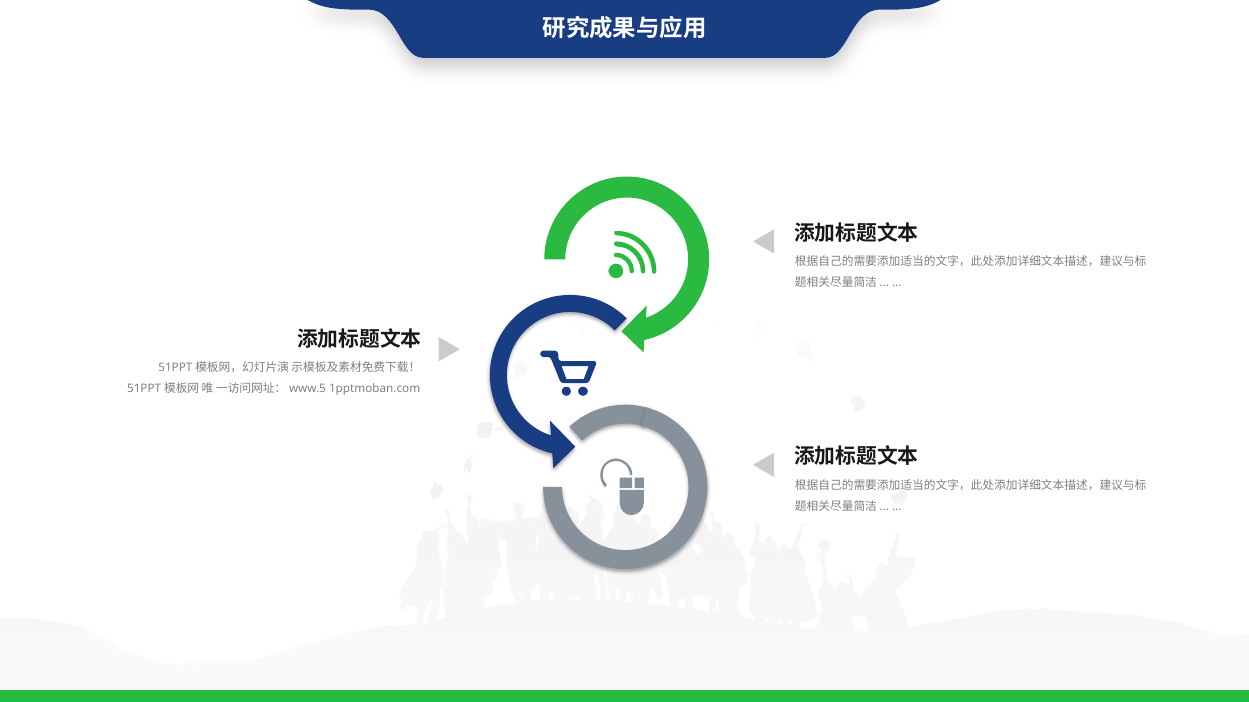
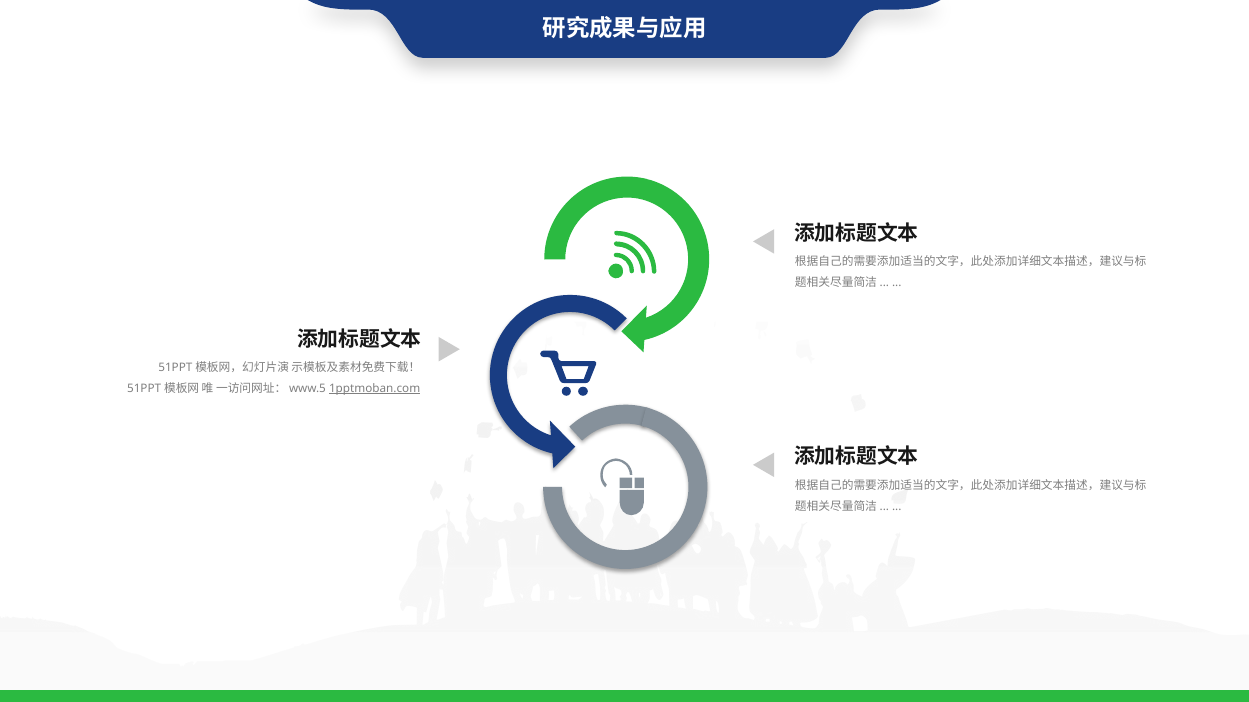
1pptmoban.com underline: none -> present
